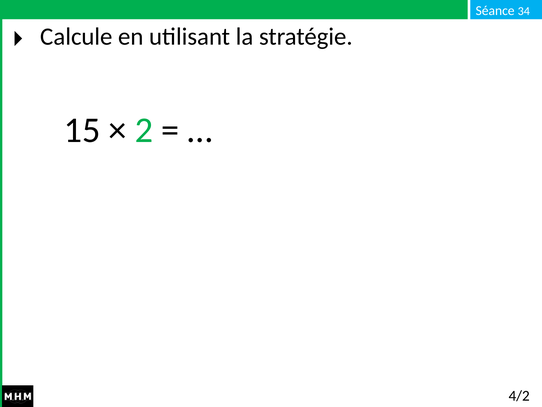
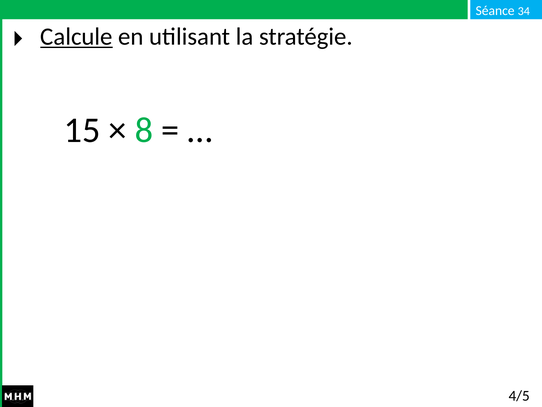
Calcule underline: none -> present
2: 2 -> 8
4/2: 4/2 -> 4/5
